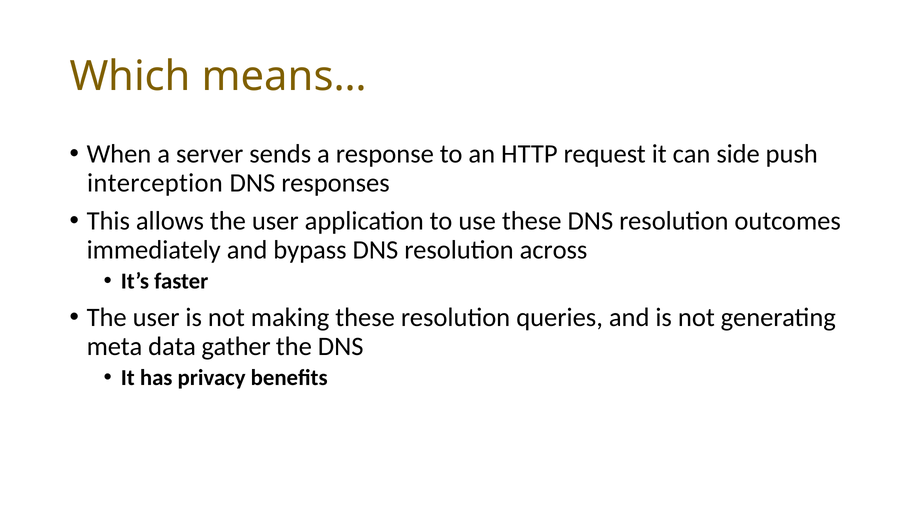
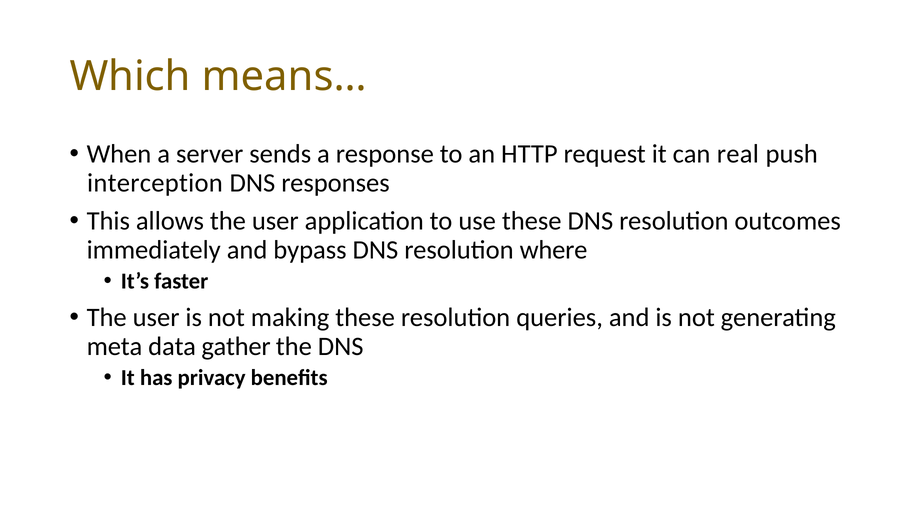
side: side -> real
across: across -> where
